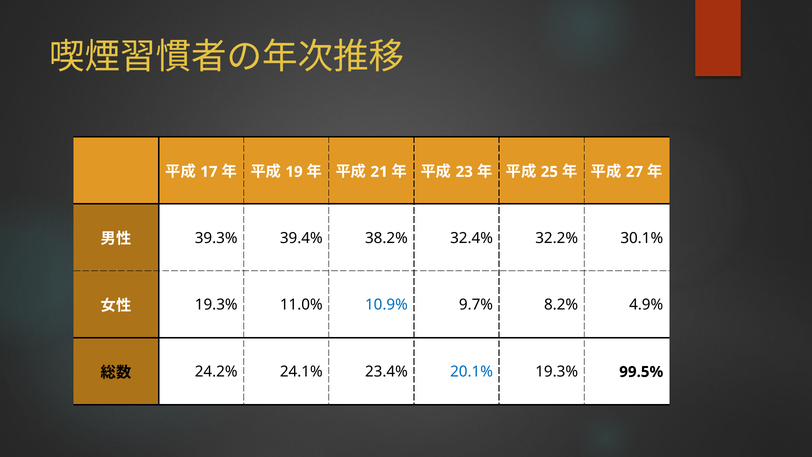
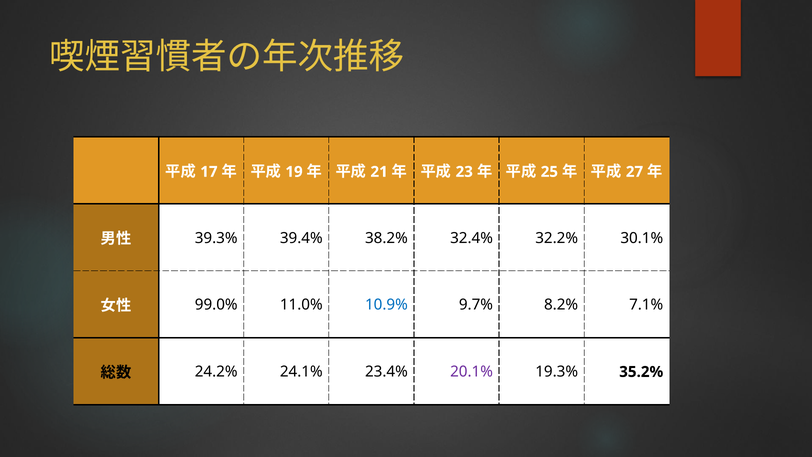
19.3% at (216, 305): 19.3% -> 99.0%
4.9%: 4.9% -> 7.1%
20.1% colour: blue -> purple
99.5%: 99.5% -> 35.2%
